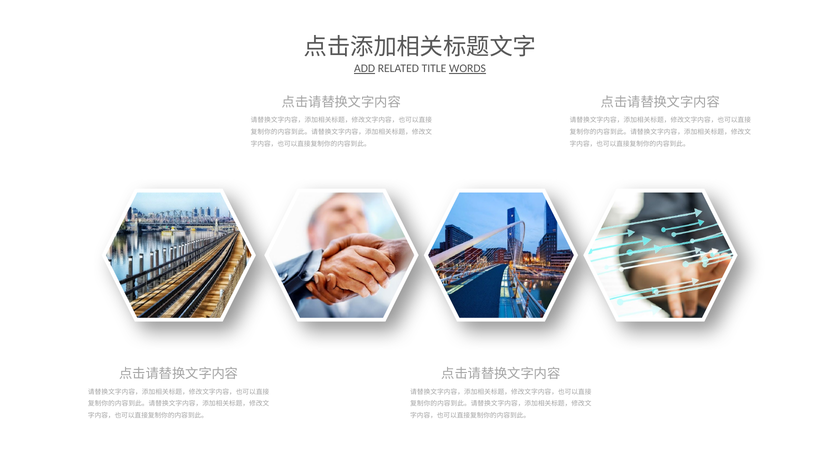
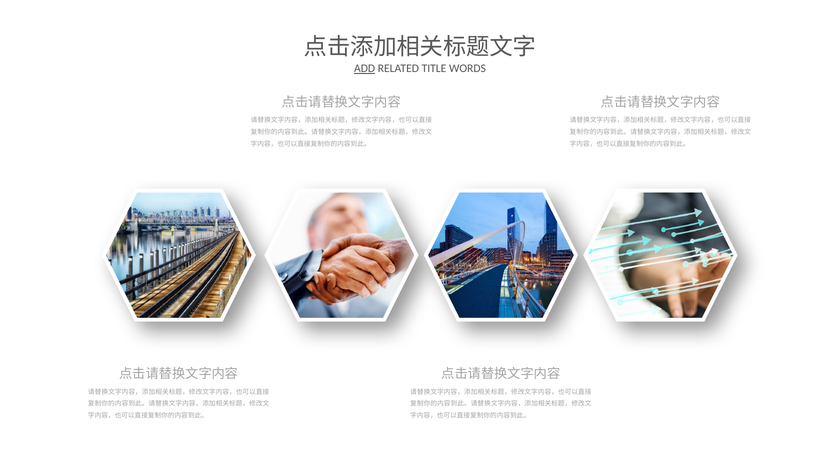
WORDS underline: present -> none
